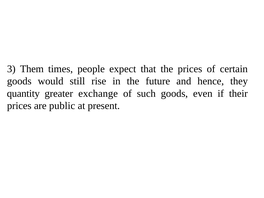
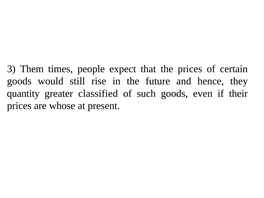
exchange: exchange -> classified
public: public -> whose
